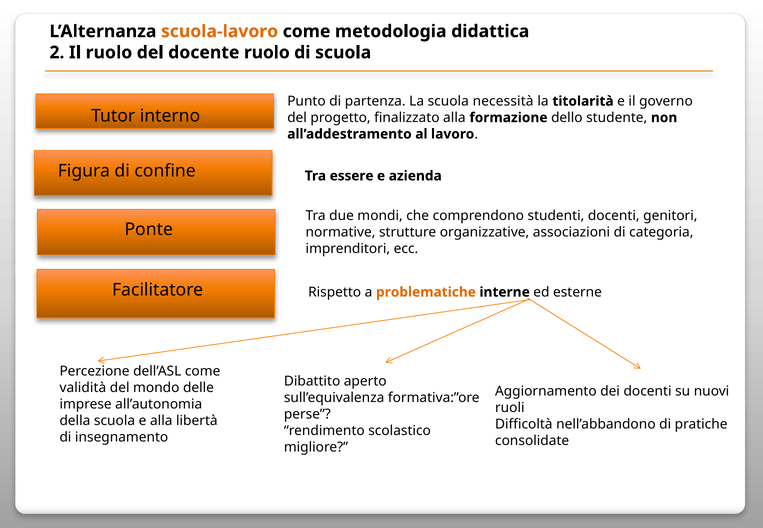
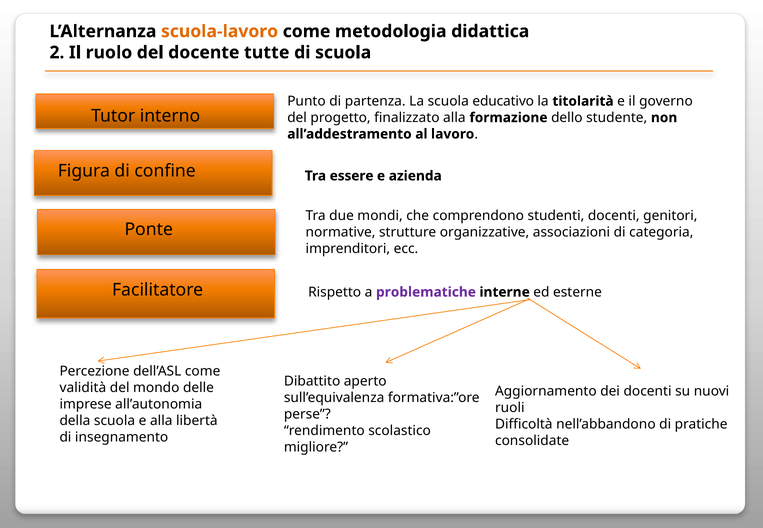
docente ruolo: ruolo -> tutte
necessità: necessità -> educativo
problematiche colour: orange -> purple
